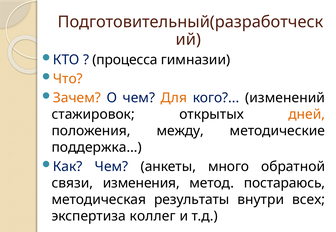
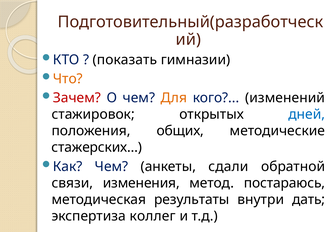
процесса: процесса -> показать
Зачем colour: orange -> red
дней colour: orange -> blue
между: между -> общих
поддержка…: поддержка… -> стажерских…
много: много -> сдали
всех: всех -> дать
